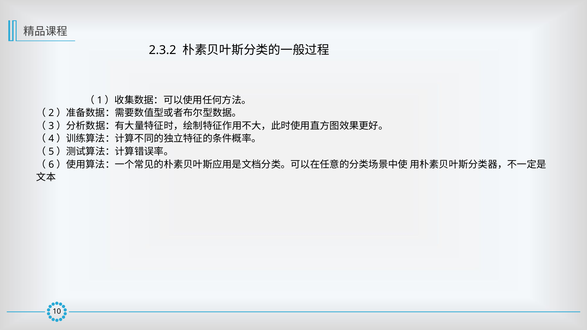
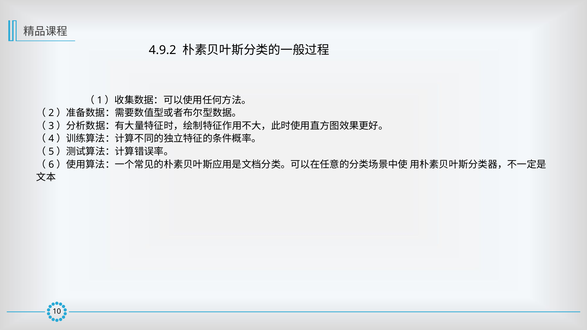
2.3.2: 2.3.2 -> 4.9.2
